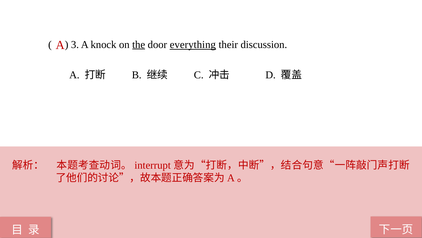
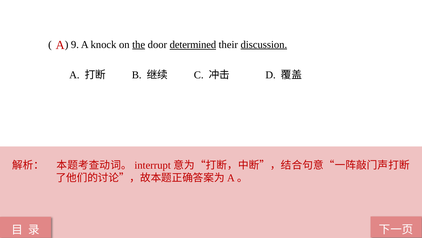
3: 3 -> 9
everything: everything -> determined
discussion underline: none -> present
